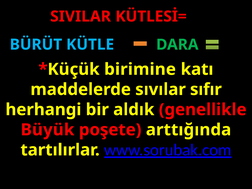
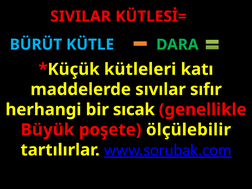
birimine: birimine -> kütleleri
aldık: aldık -> sıcak
arttığında: arttığında -> ölçülebilir
